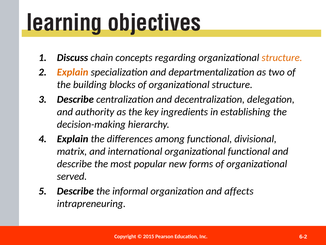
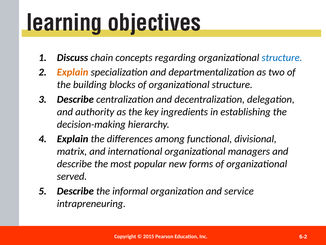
structure at (282, 58) colour: orange -> blue
organizational functional: functional -> managers
affects: affects -> service
